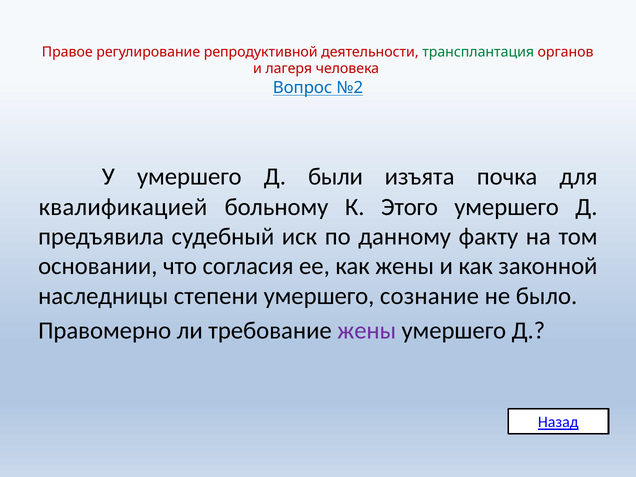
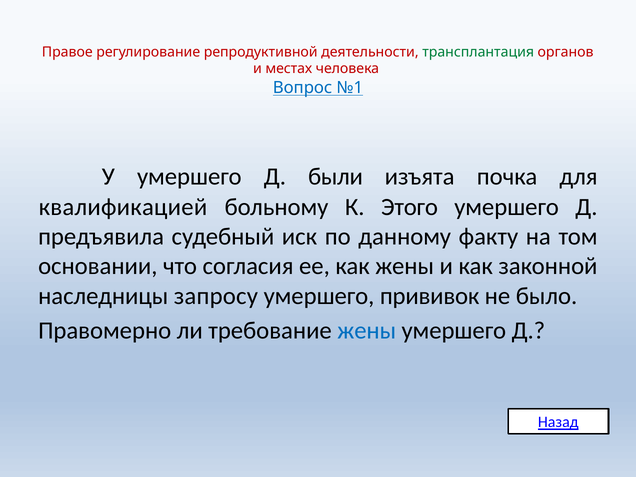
лагеря: лагеря -> местах
№2: №2 -> №1
степени: степени -> запросу
сознание: сознание -> прививок
жены at (367, 330) colour: purple -> blue
